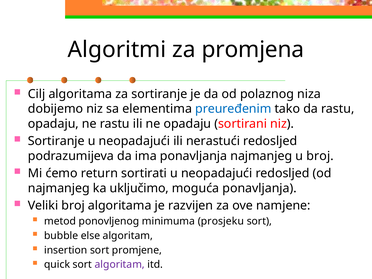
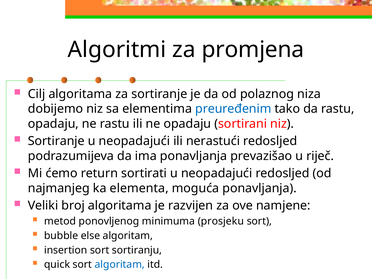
ponavljanja najmanjeg: najmanjeg -> prevazišao
u broj: broj -> riječ
uključimo: uključimo -> elementa
promjene: promjene -> sortiranju
algoritam at (120, 265) colour: purple -> blue
